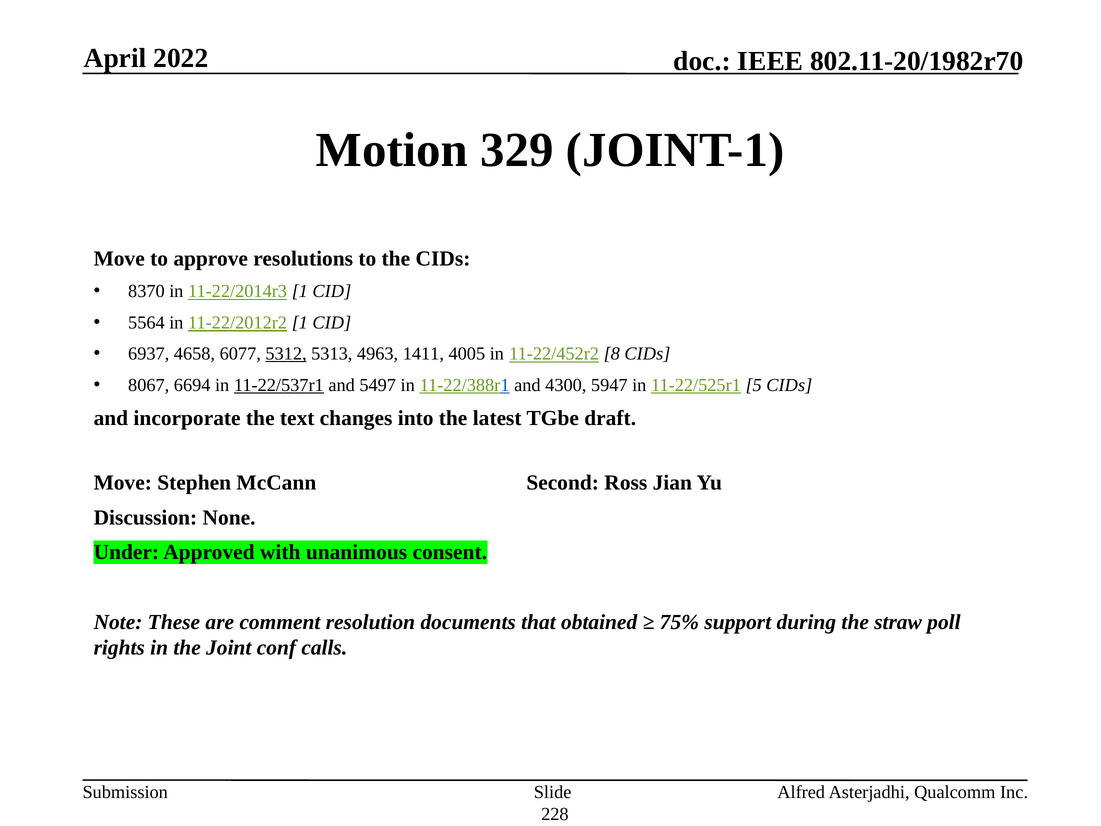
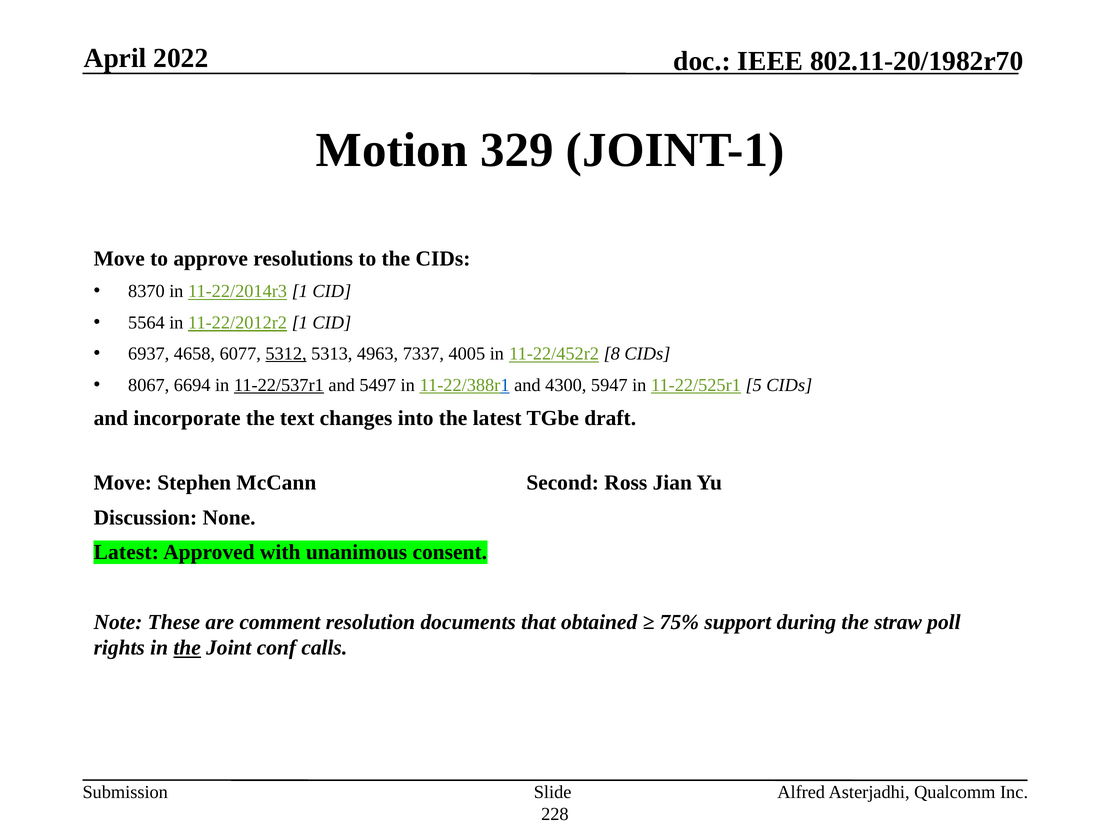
1411: 1411 -> 7337
Under at (126, 552): Under -> Latest
the at (187, 648) underline: none -> present
